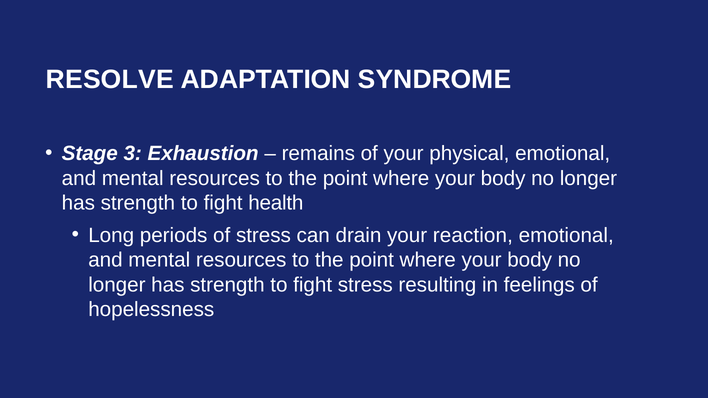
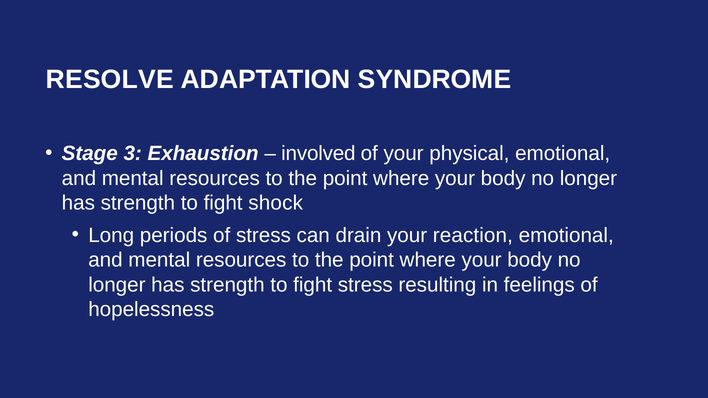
remains: remains -> involved
health: health -> shock
